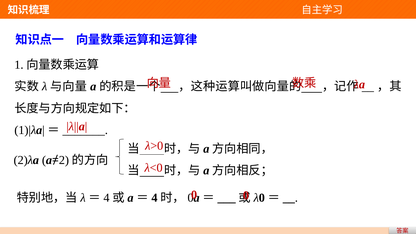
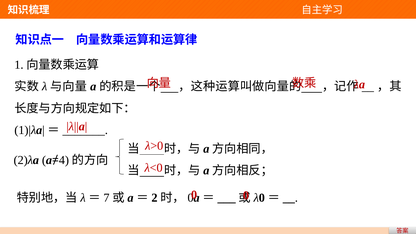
2: 2 -> 4
4 at (107, 198): 4 -> 7
4 at (154, 198): 4 -> 2
